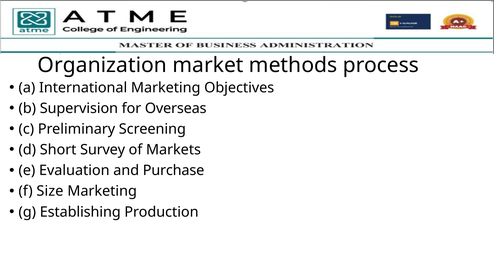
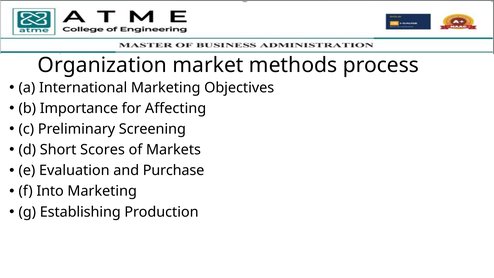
Supervision: Supervision -> Importance
Overseas: Overseas -> Affecting
Survey: Survey -> Scores
Size: Size -> Into
